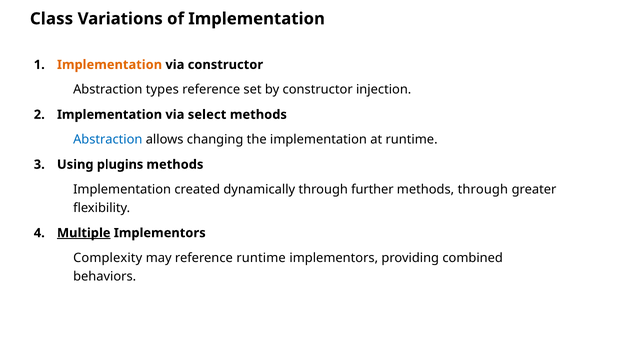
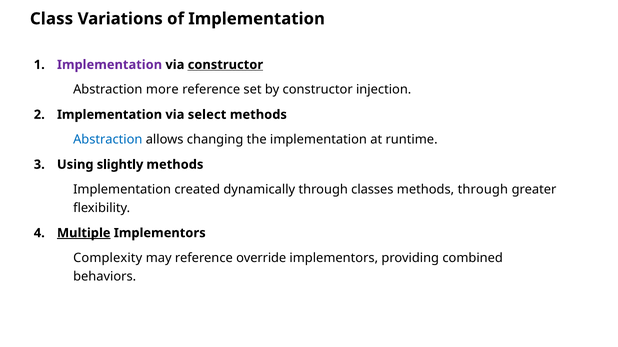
Implementation at (110, 65) colour: orange -> purple
constructor at (225, 65) underline: none -> present
types: types -> more
plugins: plugins -> slightly
further: further -> classes
reference runtime: runtime -> override
